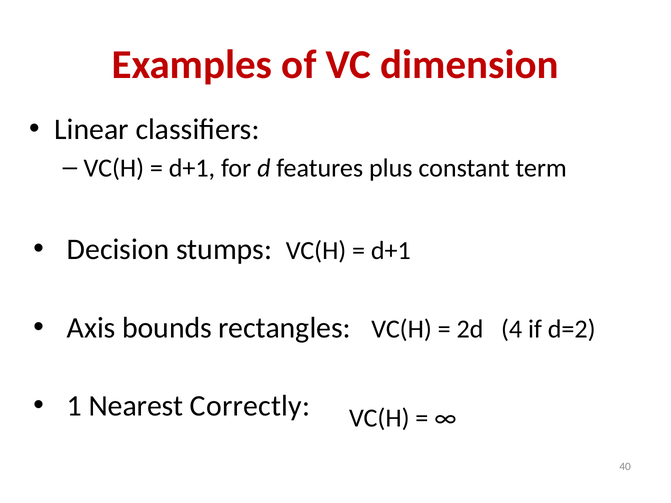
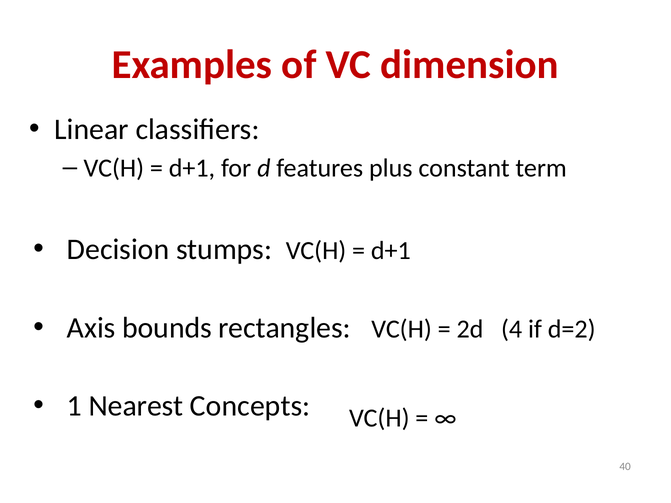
Correctly: Correctly -> Concepts
